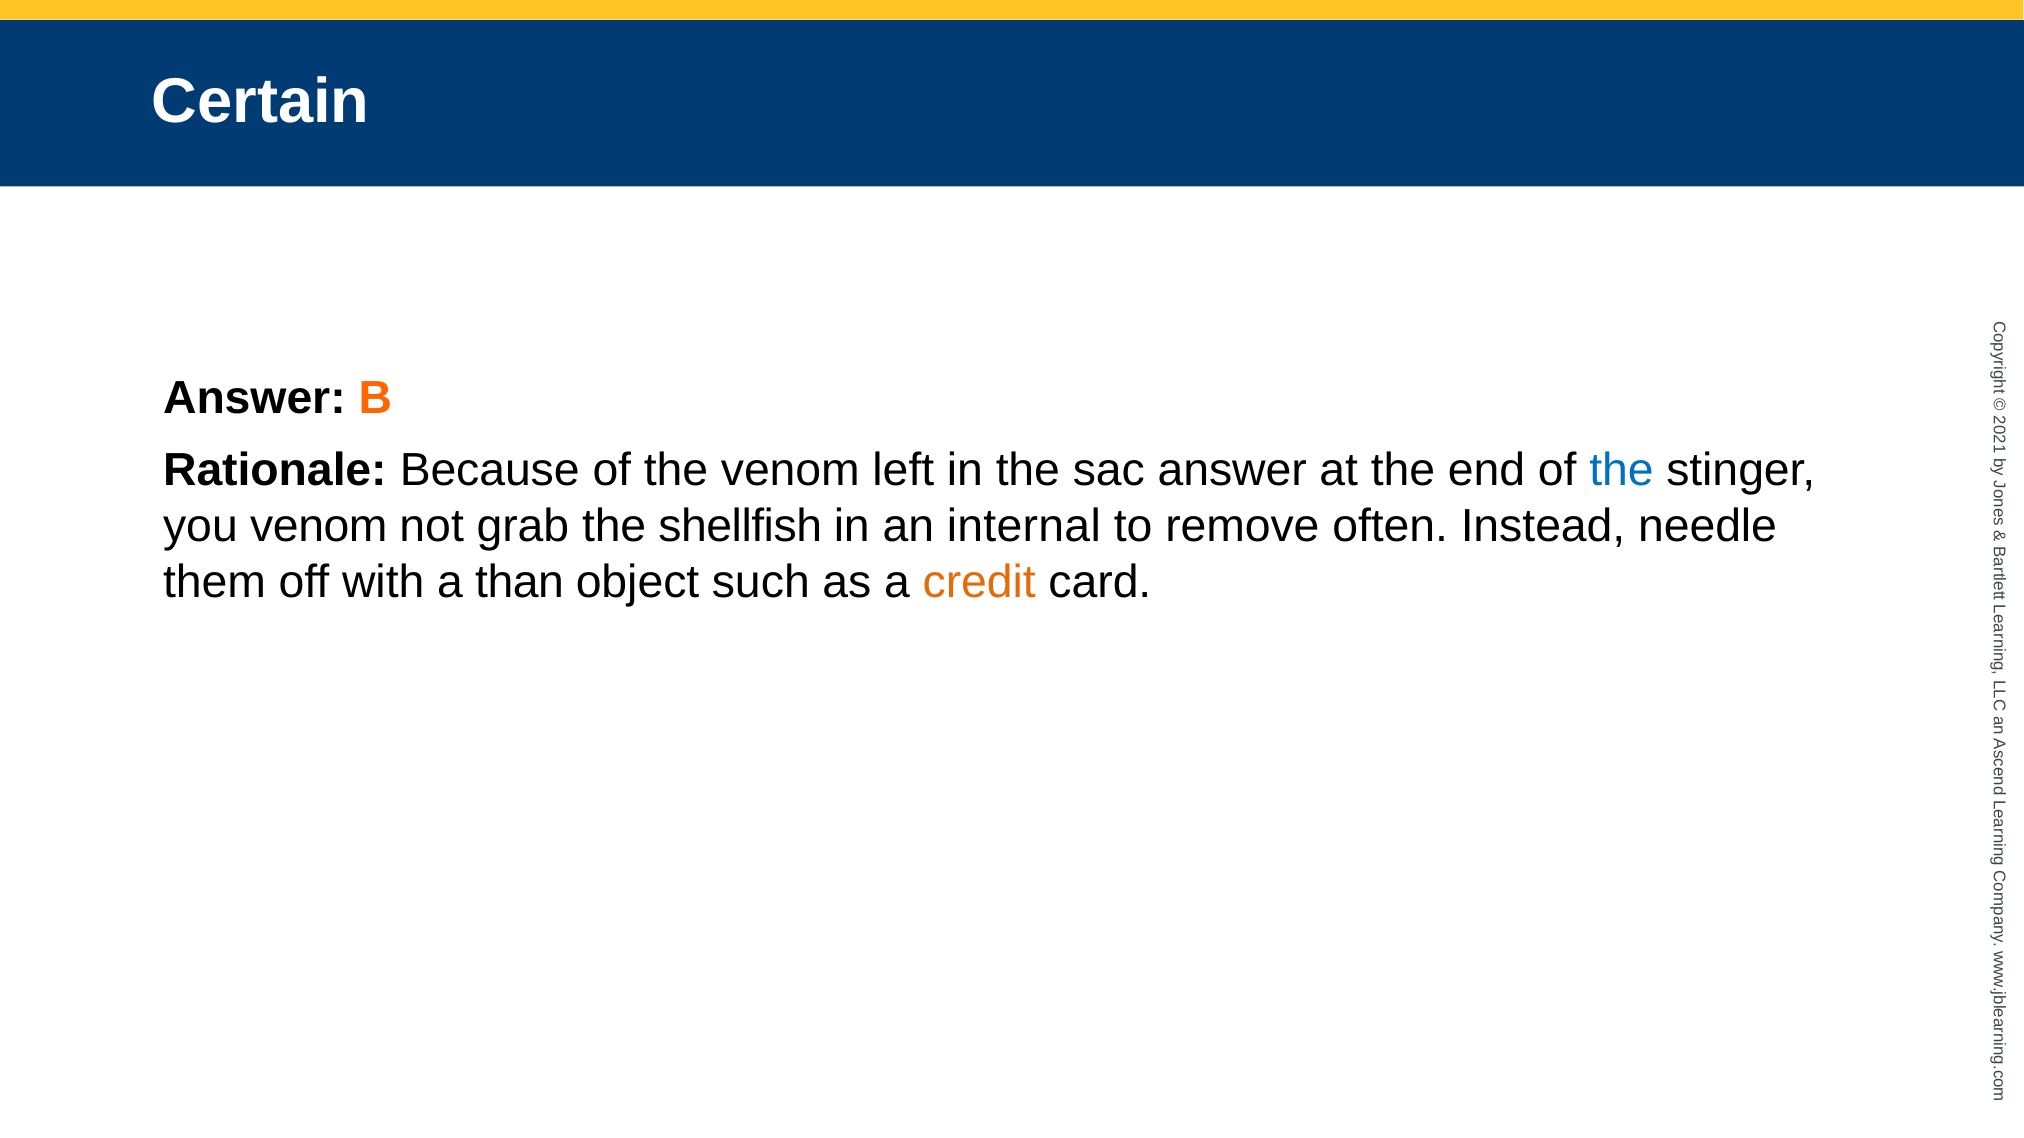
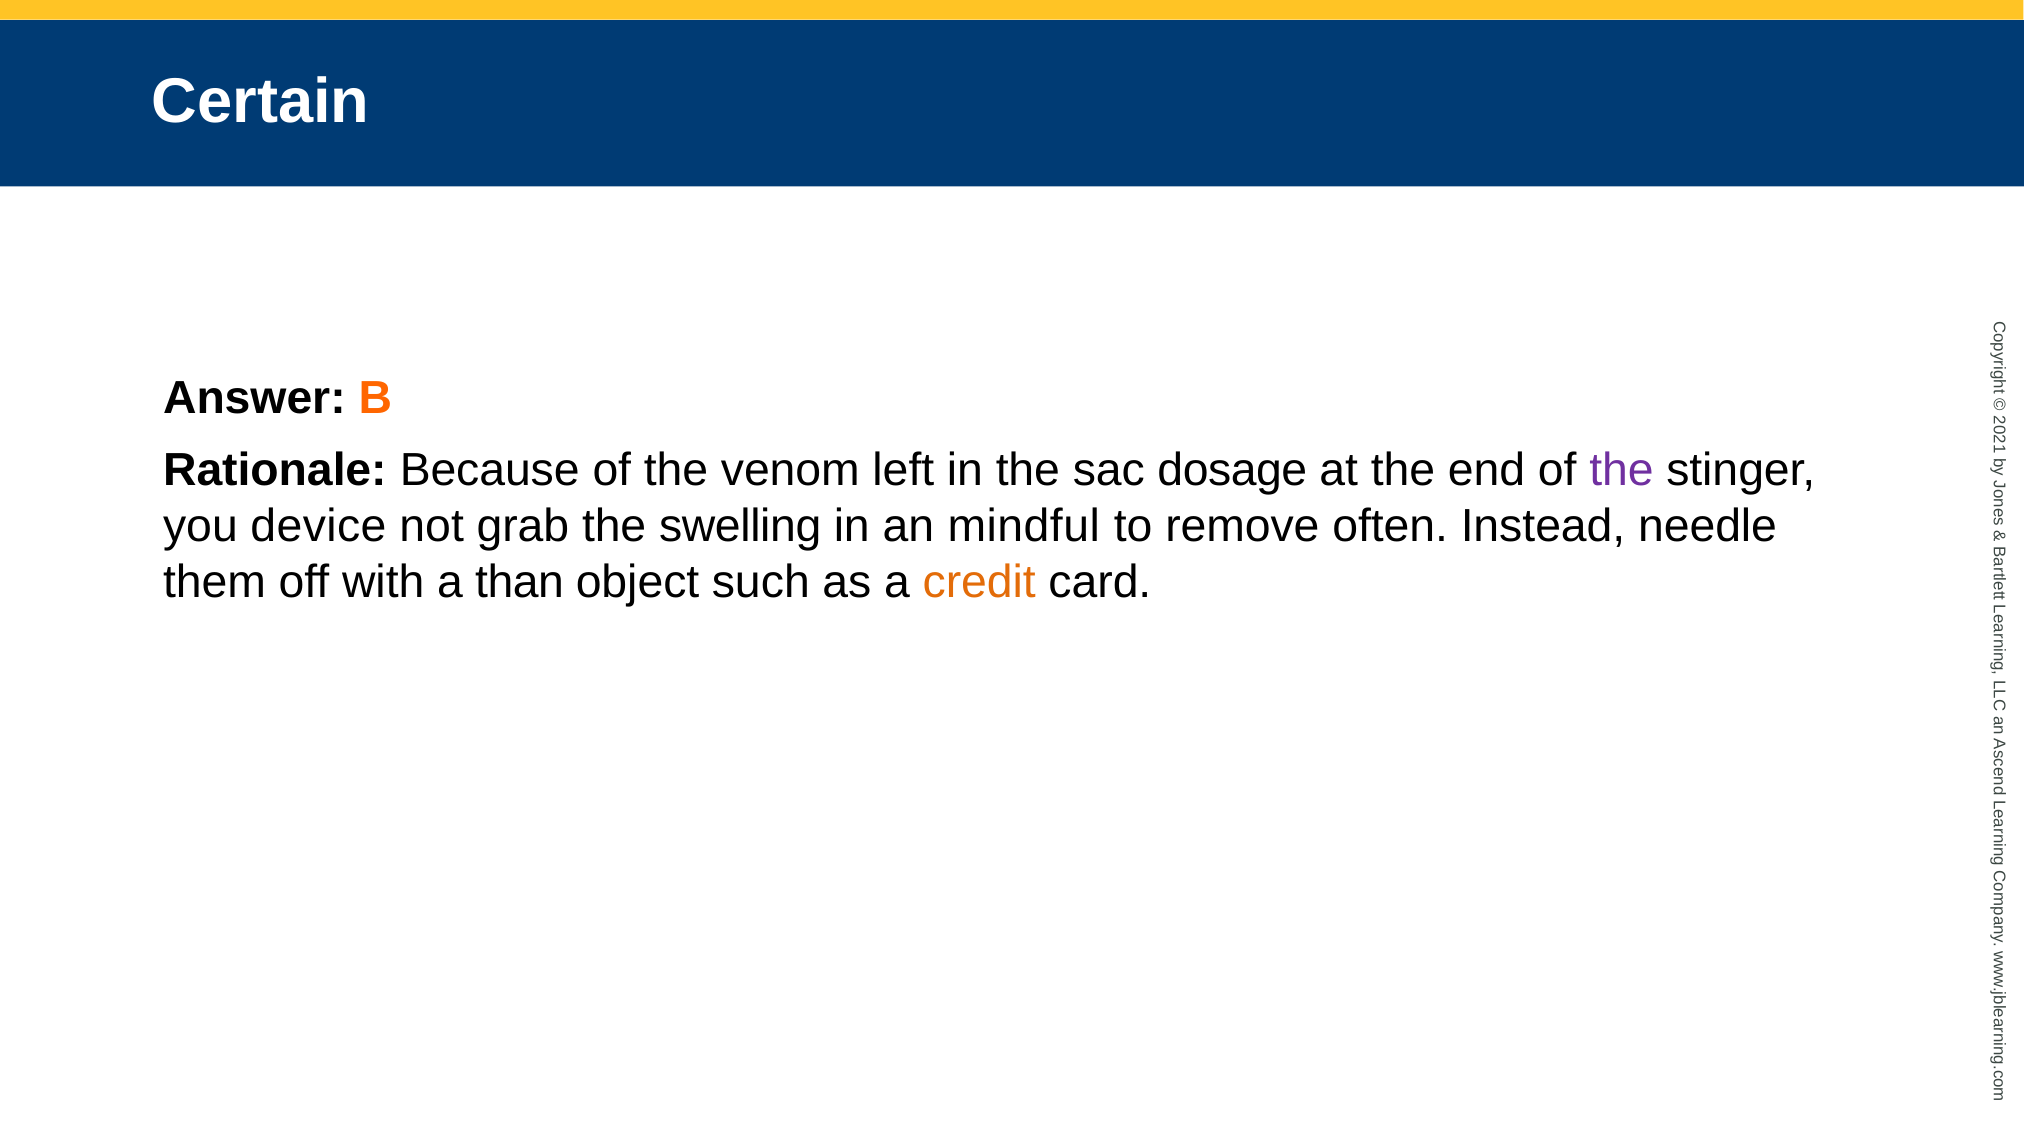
sac answer: answer -> dosage
the at (1621, 471) colour: blue -> purple
you venom: venom -> device
shellfish: shellfish -> swelling
internal: internal -> mindful
